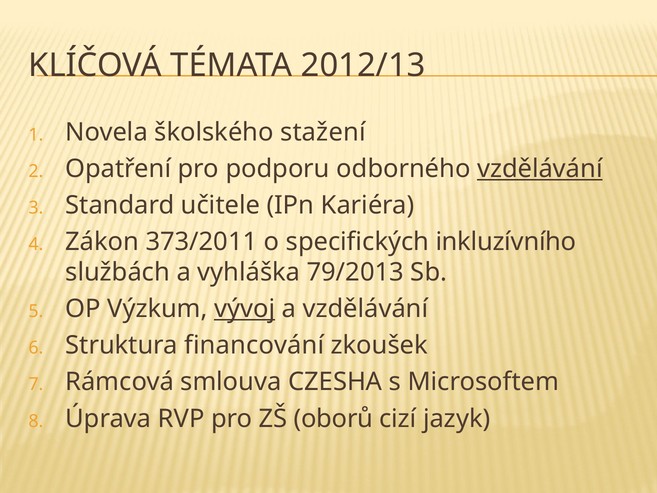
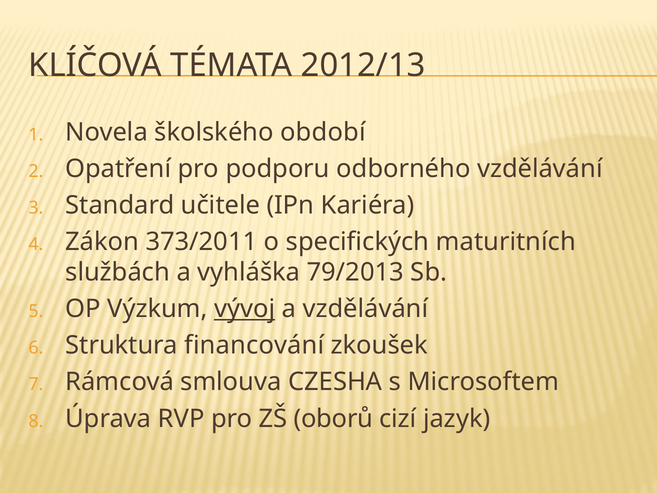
stažení: stažení -> období
vzdělávání at (540, 169) underline: present -> none
inkluzívního: inkluzívního -> maturitních
